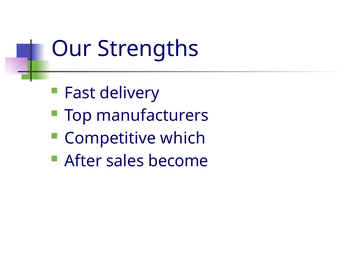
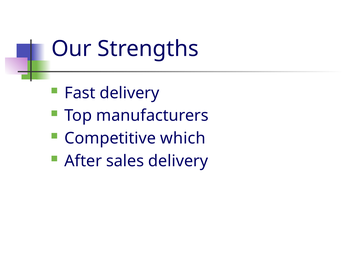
sales become: become -> delivery
